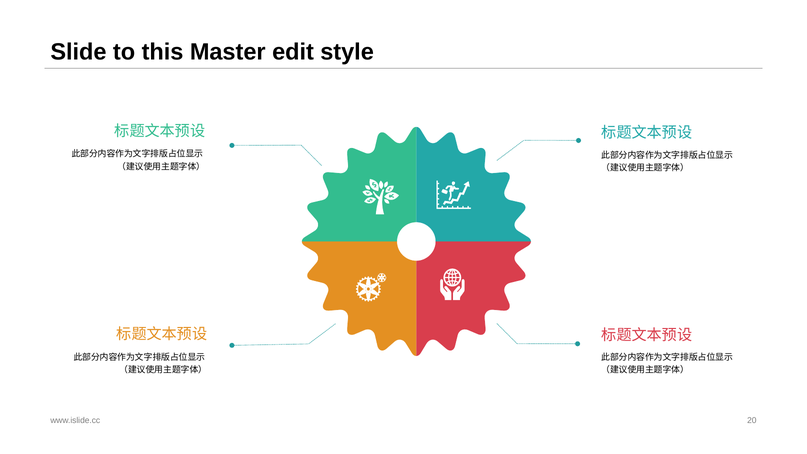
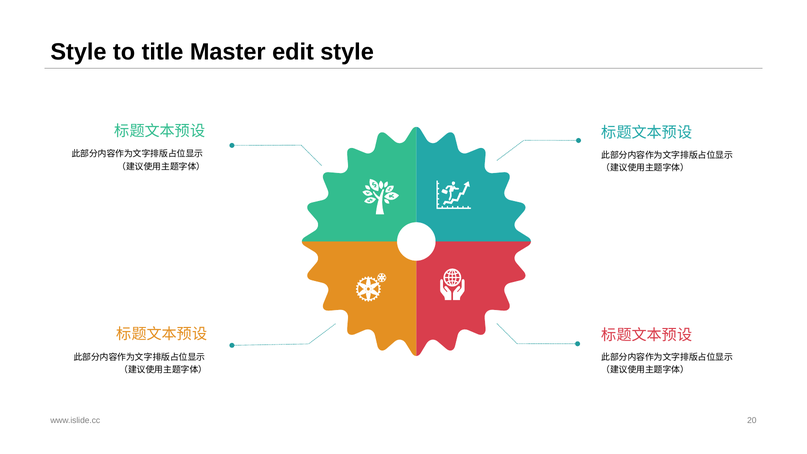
Slide at (78, 52): Slide -> Style
this: this -> title
